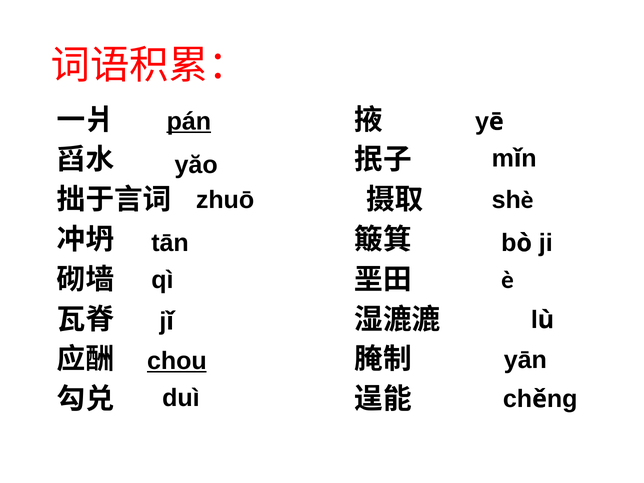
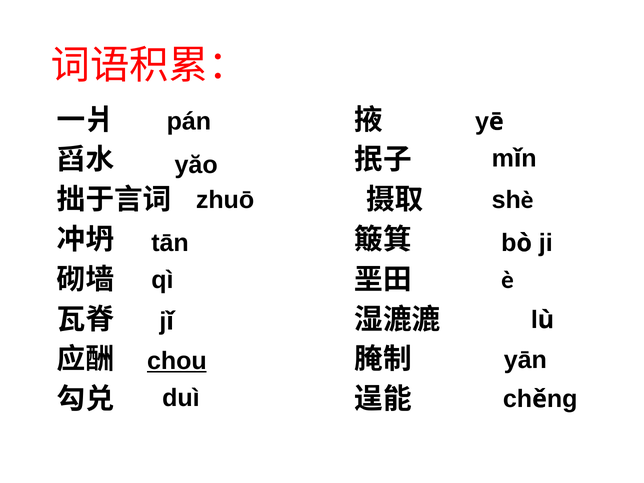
pán underline: present -> none
